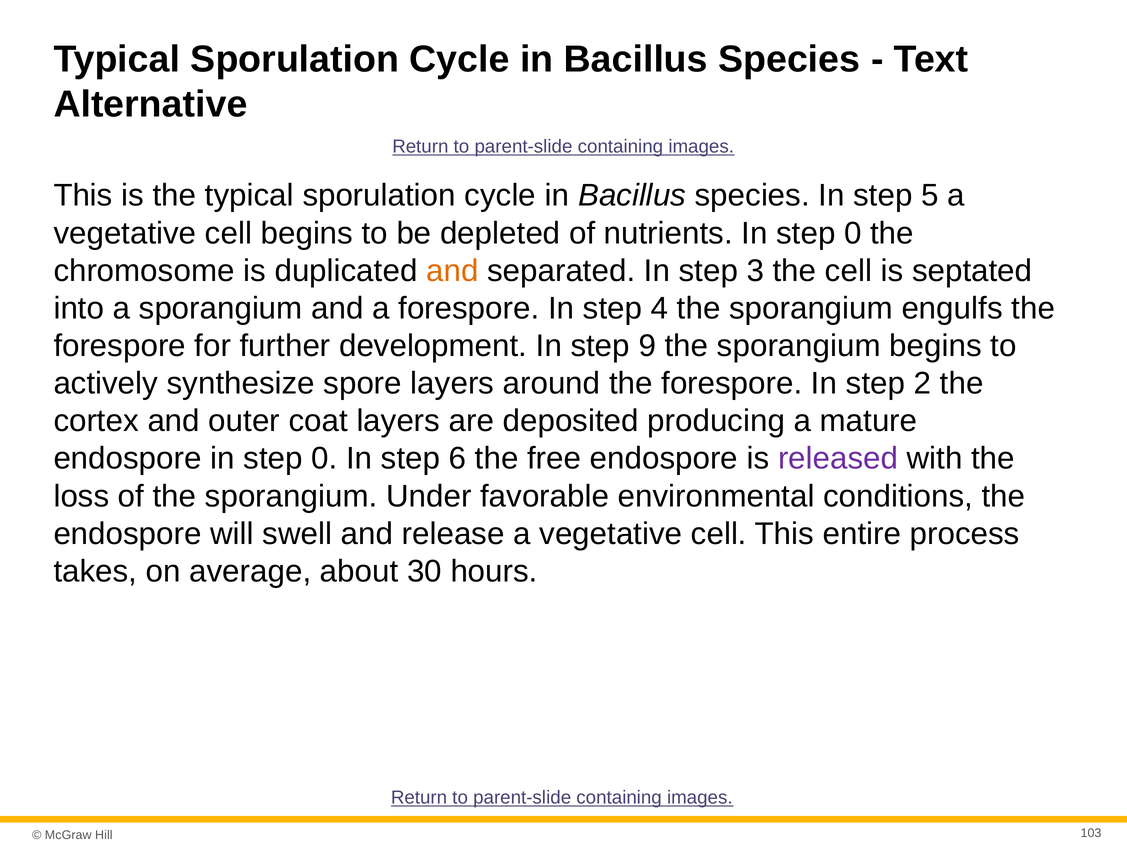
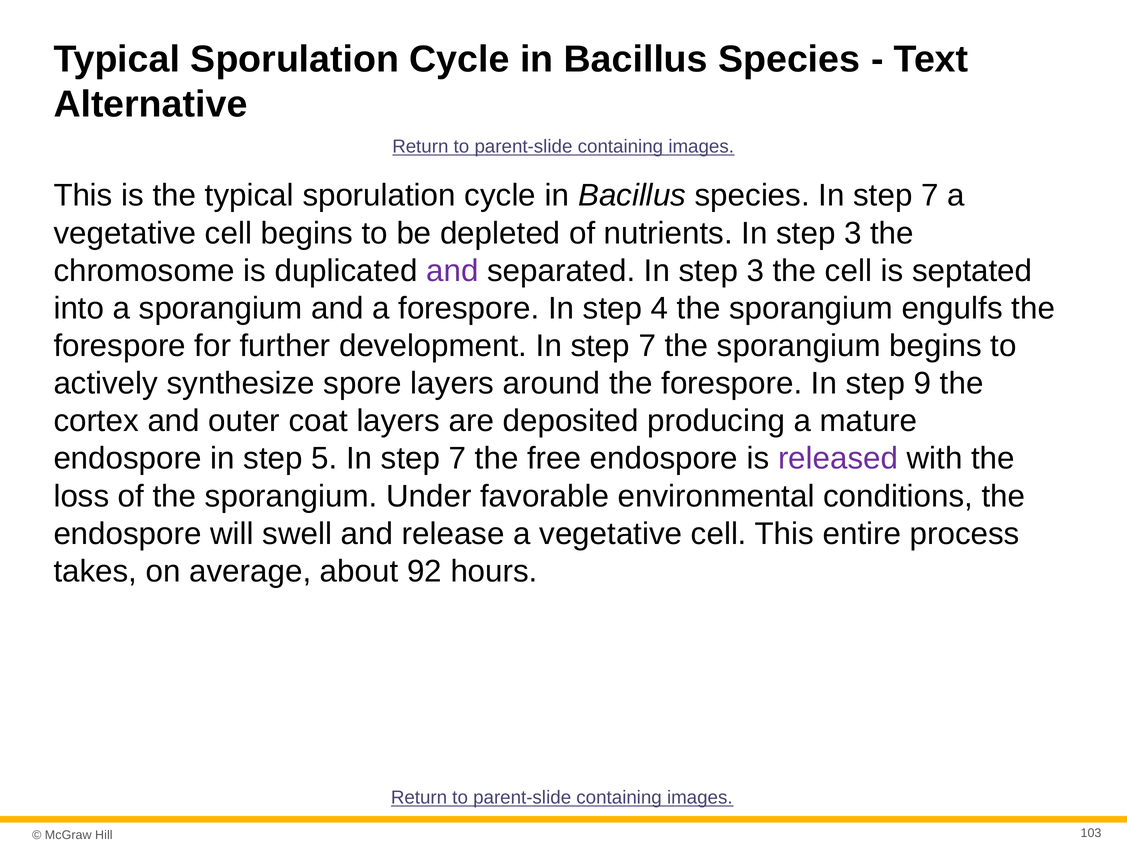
species In step 5: 5 -> 7
nutrients In step 0: 0 -> 3
and at (452, 271) colour: orange -> purple
development In step 9: 9 -> 7
2: 2 -> 9
endospore in step 0: 0 -> 5
6 at (458, 459): 6 -> 7
30: 30 -> 92
